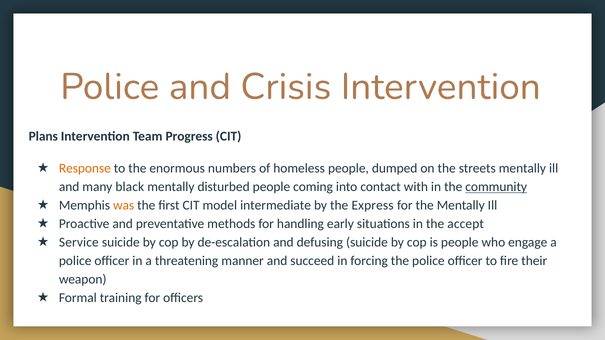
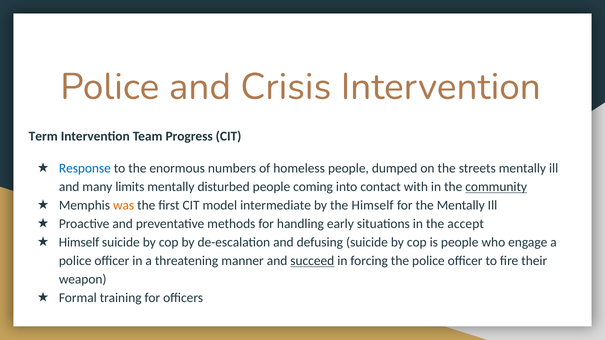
Plans: Plans -> Term
Response colour: orange -> blue
black: black -> limits
the Express: Express -> Himself
Service at (79, 243): Service -> Himself
succeed underline: none -> present
